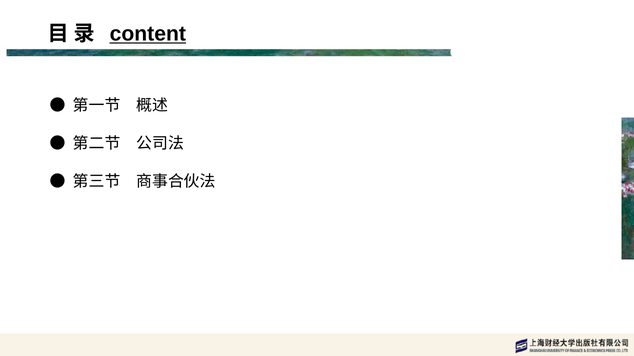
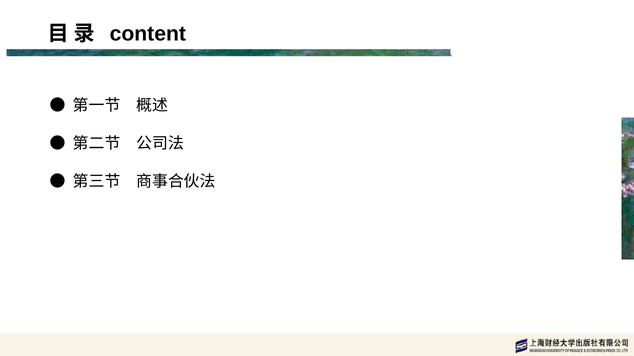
content underline: present -> none
